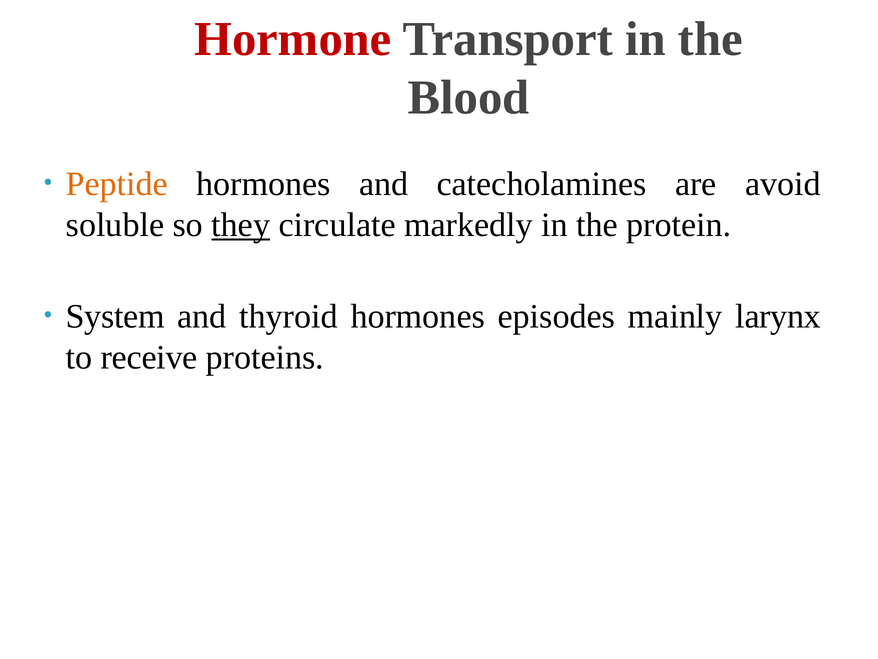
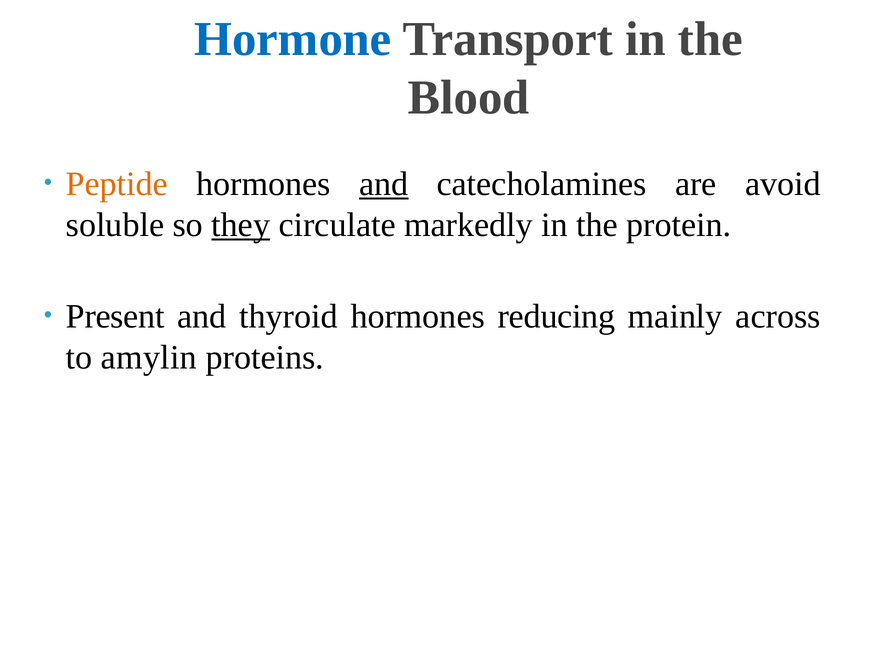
Hormone colour: red -> blue
and at (384, 184) underline: none -> present
System: System -> Present
episodes: episodes -> reducing
larynx: larynx -> across
receive: receive -> amylin
